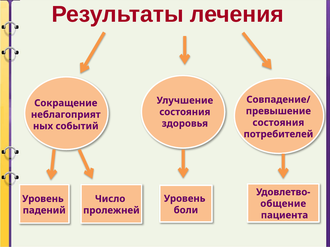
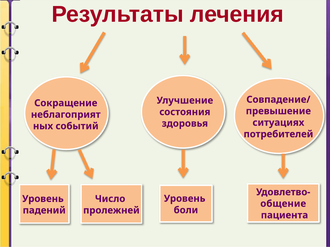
состояния at (278, 123): состояния -> ситуациях
